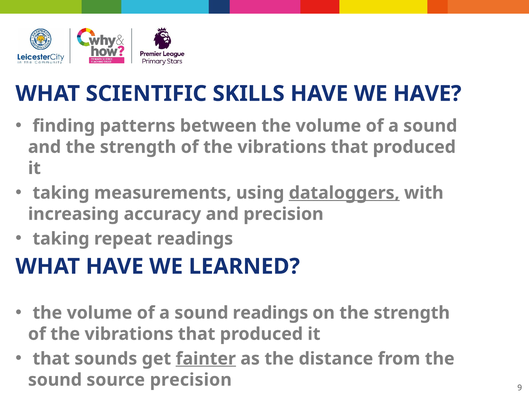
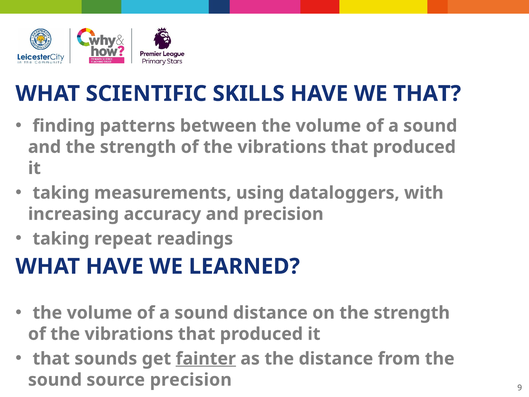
WE HAVE: HAVE -> THAT
dataloggers underline: present -> none
sound readings: readings -> distance
